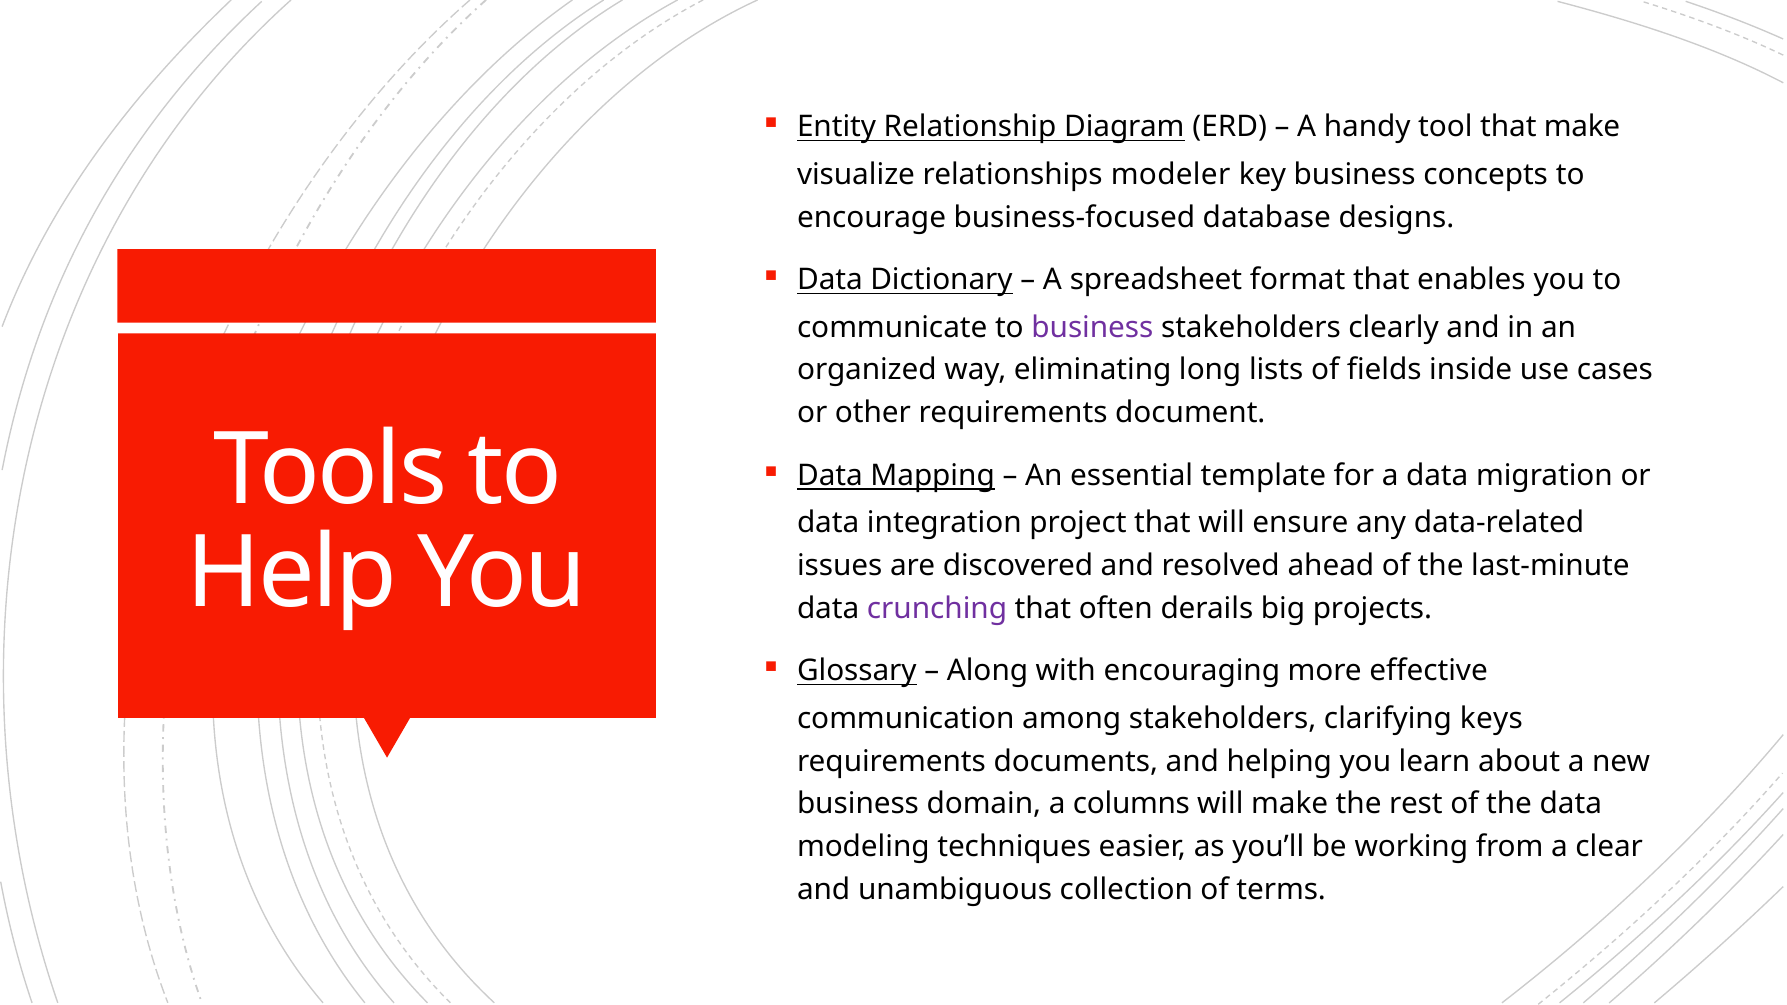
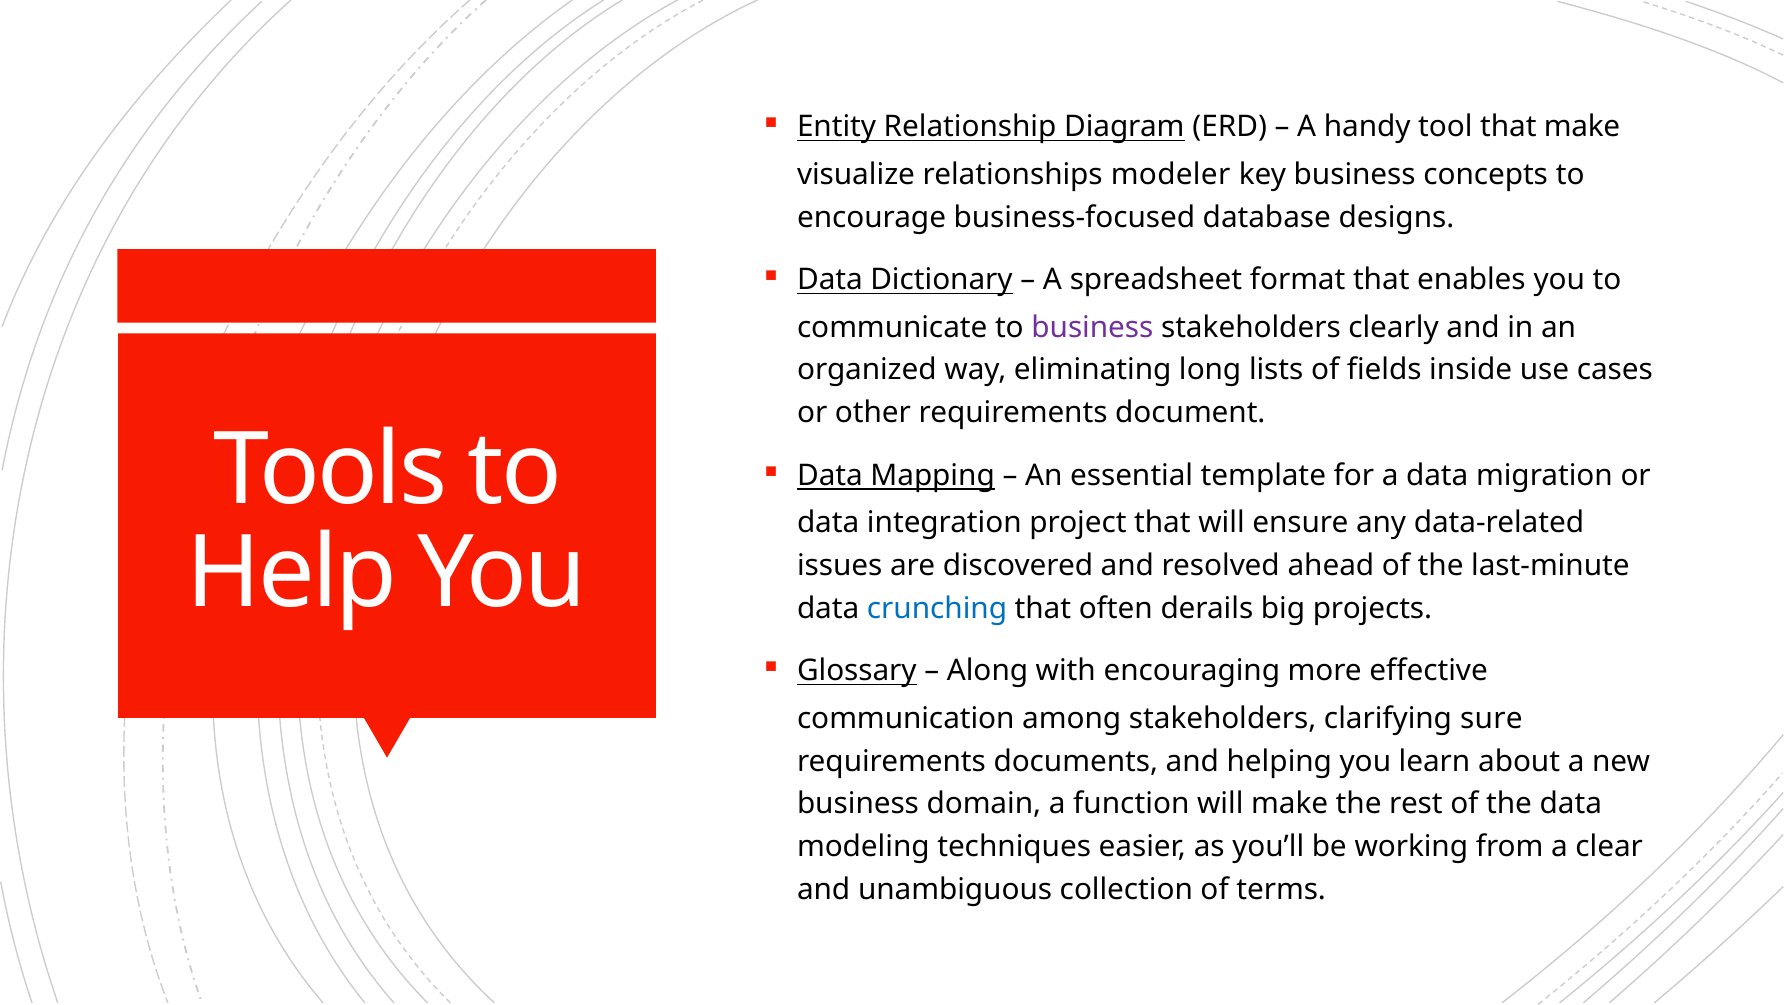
crunching colour: purple -> blue
keys: keys -> sure
columns: columns -> function
